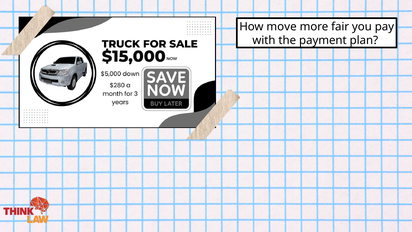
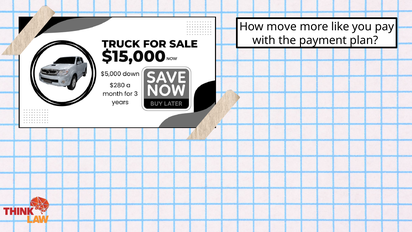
fair: fair -> like
